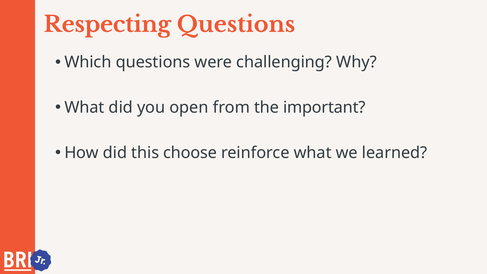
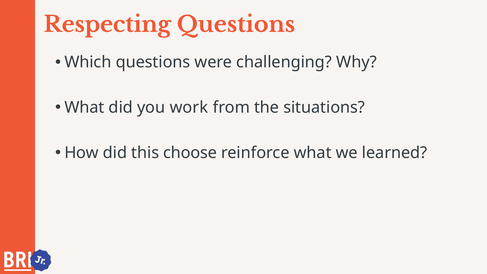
open: open -> work
important: important -> situations
